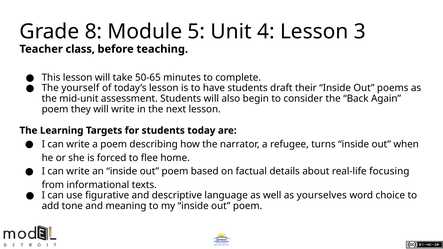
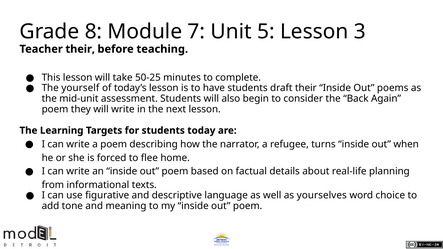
5: 5 -> 7
4: 4 -> 5
Teacher class: class -> their
50-65: 50-65 -> 50-25
focusing: focusing -> planning
